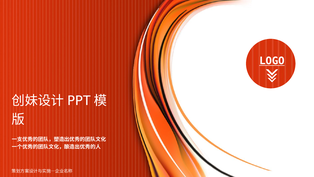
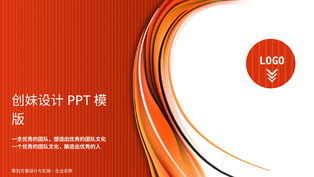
LOGO underline: present -> none
